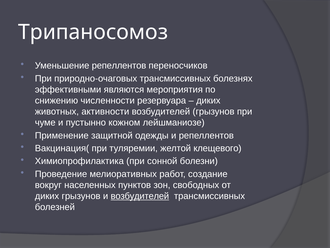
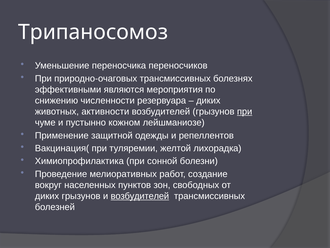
Уменьшение репеллентов: репеллентов -> переносчика
при at (245, 111) underline: none -> present
клещевого: клещевого -> лихорадка
